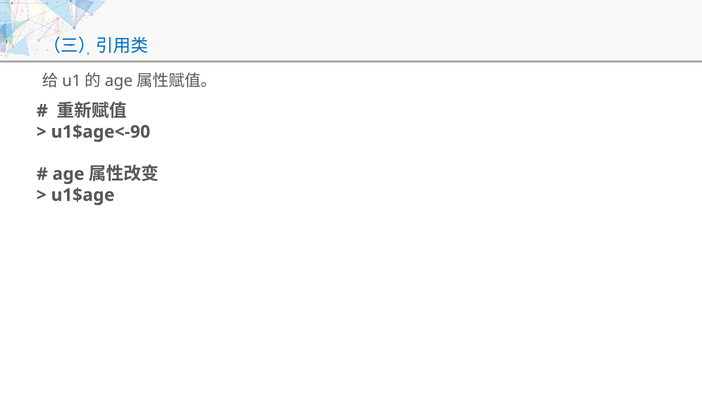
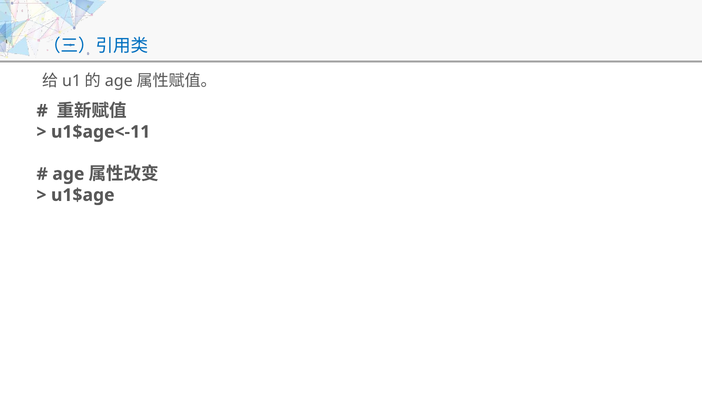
u1$age<-90: u1$age<-90 -> u1$age<-11
